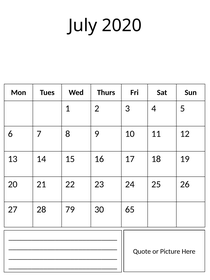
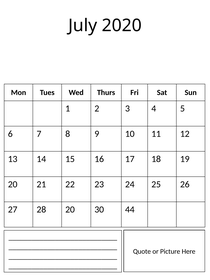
28 79: 79 -> 20
65: 65 -> 44
